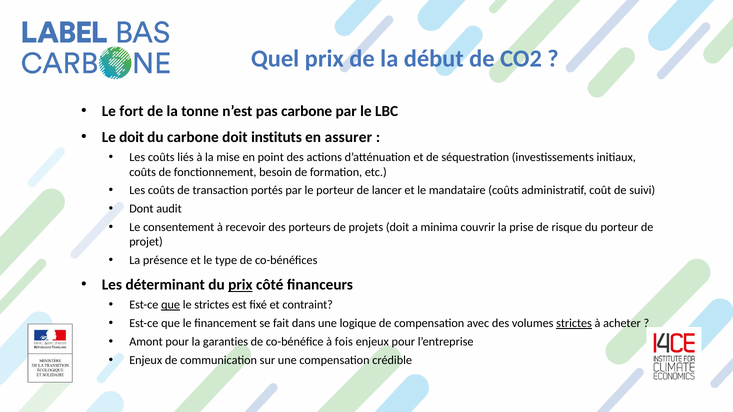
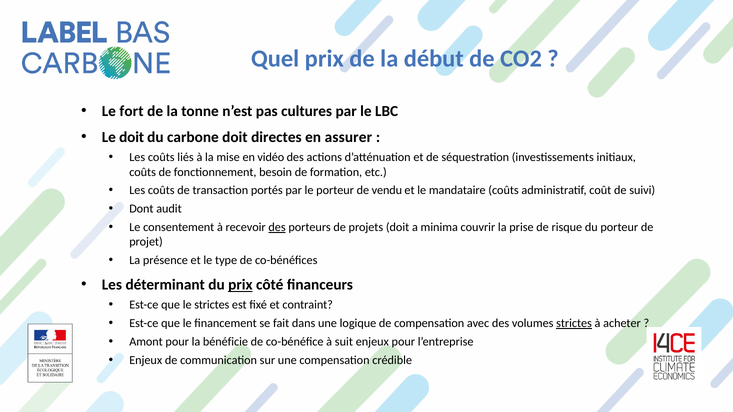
pas carbone: carbone -> cultures
instituts: instituts -> directes
point: point -> vidéo
lancer: lancer -> vendu
des at (277, 227) underline: none -> present
que at (171, 305) underline: present -> none
garanties: garanties -> bénéficie
fois: fois -> suit
